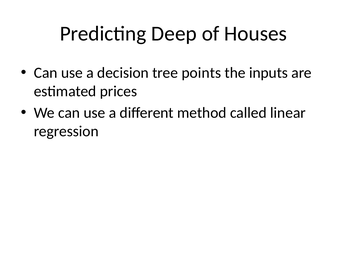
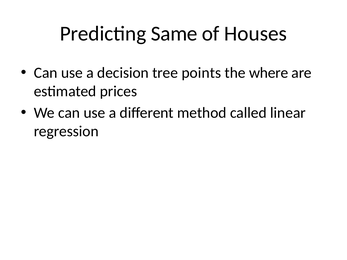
Deep: Deep -> Same
inputs: inputs -> where
